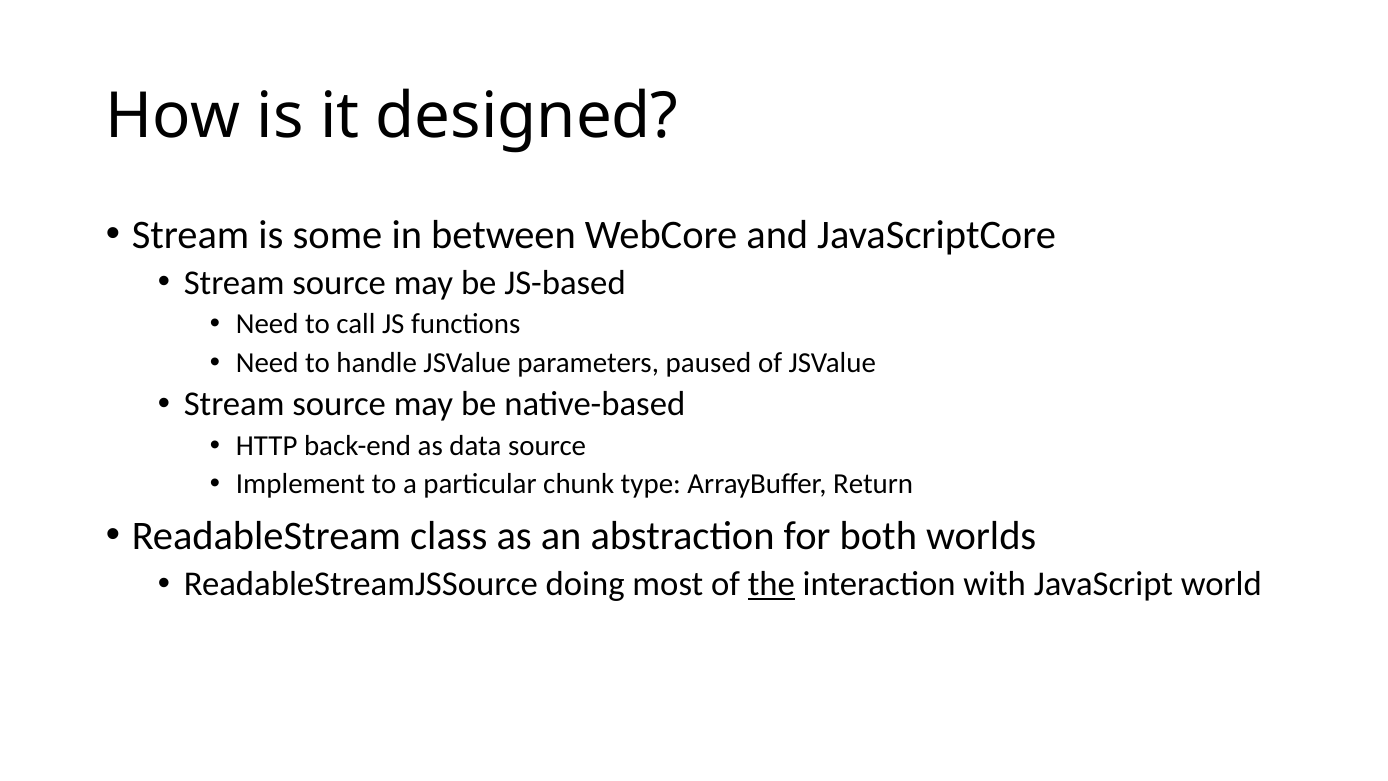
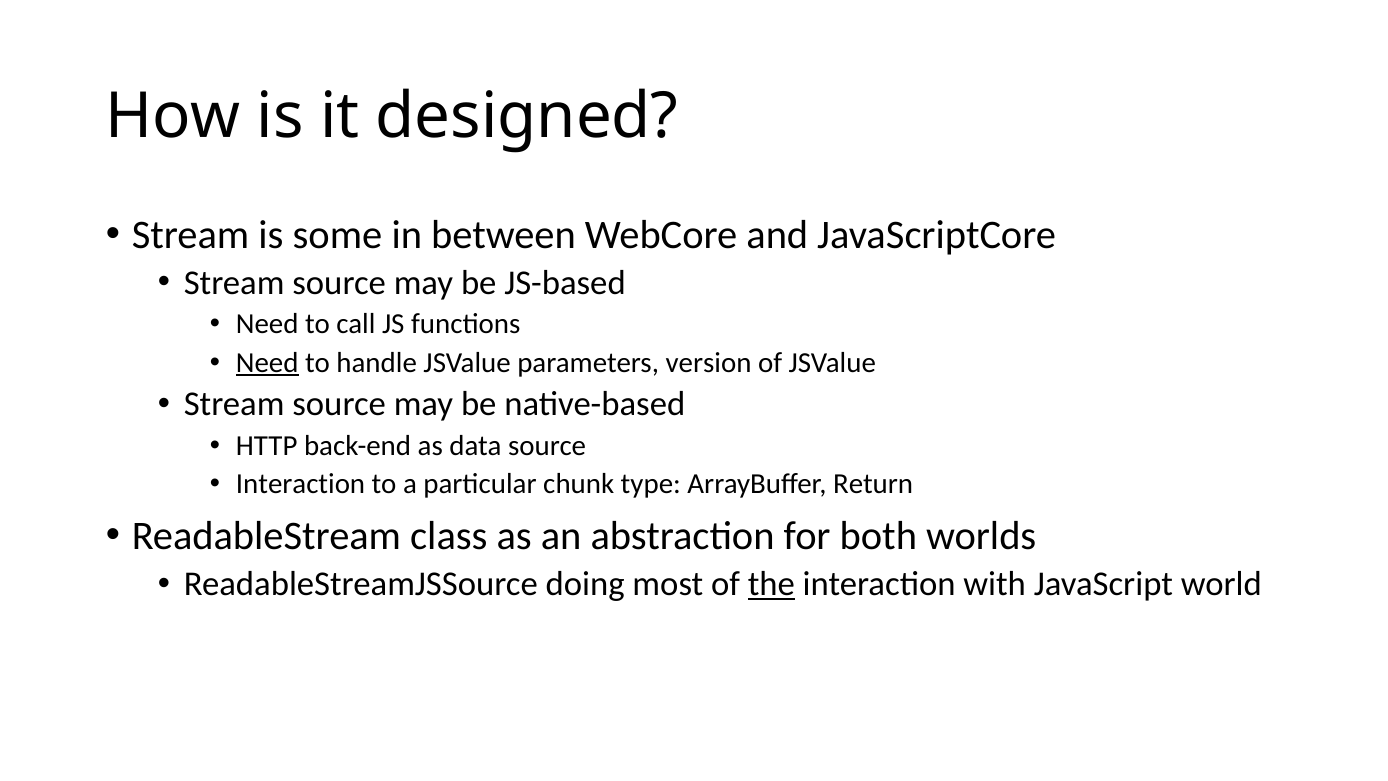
Need at (267, 363) underline: none -> present
paused: paused -> version
Implement at (301, 484): Implement -> Interaction
